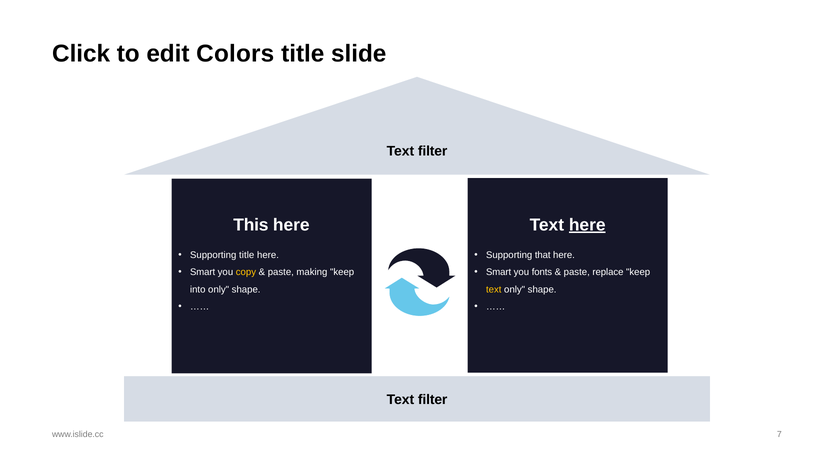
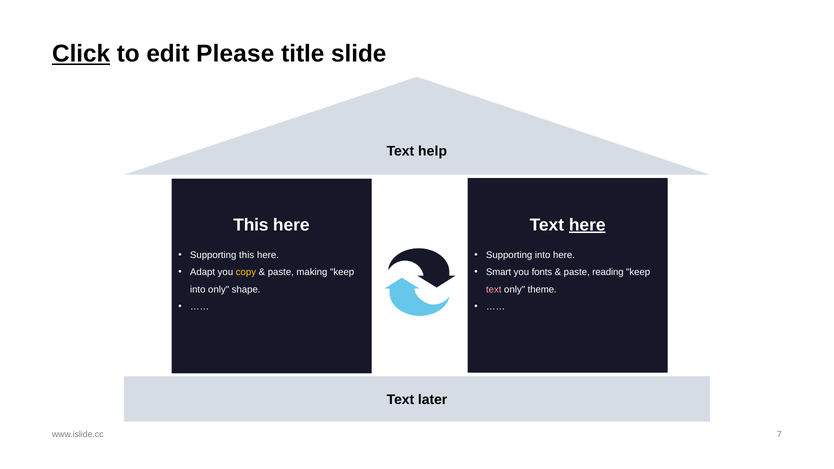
Click underline: none -> present
Colors: Colors -> Please
filter at (433, 151): filter -> help
Supporting title: title -> this
Supporting that: that -> into
Smart at (203, 272): Smart -> Adapt
replace: replace -> reading
text at (494, 290) colour: yellow -> pink
shape at (542, 290): shape -> theme
filter at (433, 400): filter -> later
